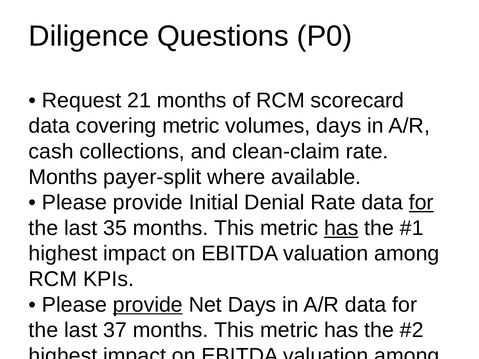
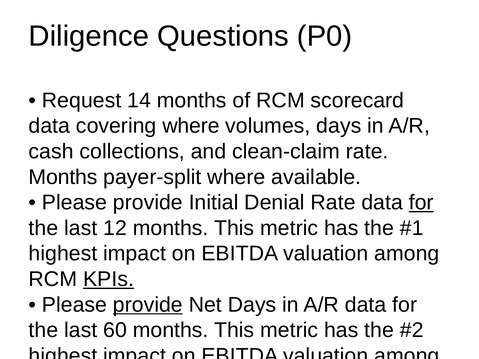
21: 21 -> 14
covering metric: metric -> where
35: 35 -> 12
has at (341, 228) underline: present -> none
KPIs at (108, 279) underline: none -> present
37: 37 -> 60
